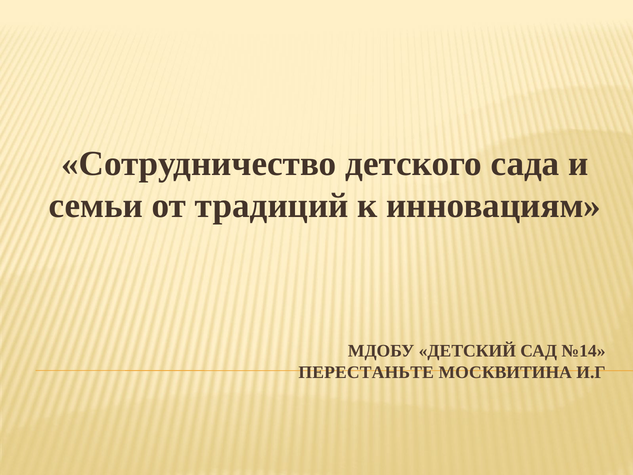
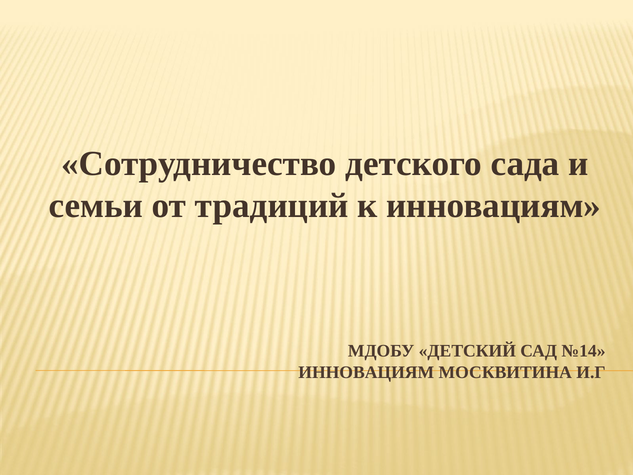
ПЕРЕСТАНЬТЕ at (366, 372): ПЕРЕСТАНЬТЕ -> ИННОВАЦИЯМ
